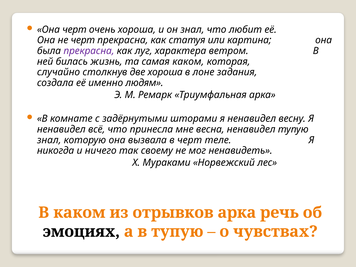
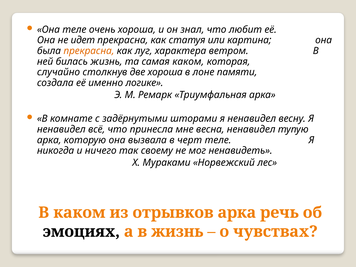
Она черт: черт -> теле
не черт: черт -> идет
прекрасна at (89, 51) colour: purple -> orange
задания: задания -> памяти
людям: людям -> логике
знал at (49, 140): знал -> арка
в тупую: тупую -> жизнь
